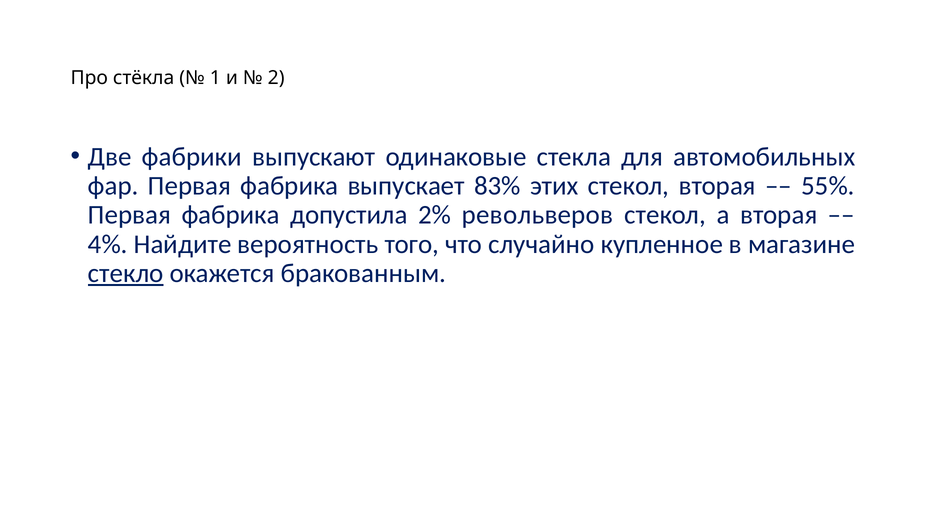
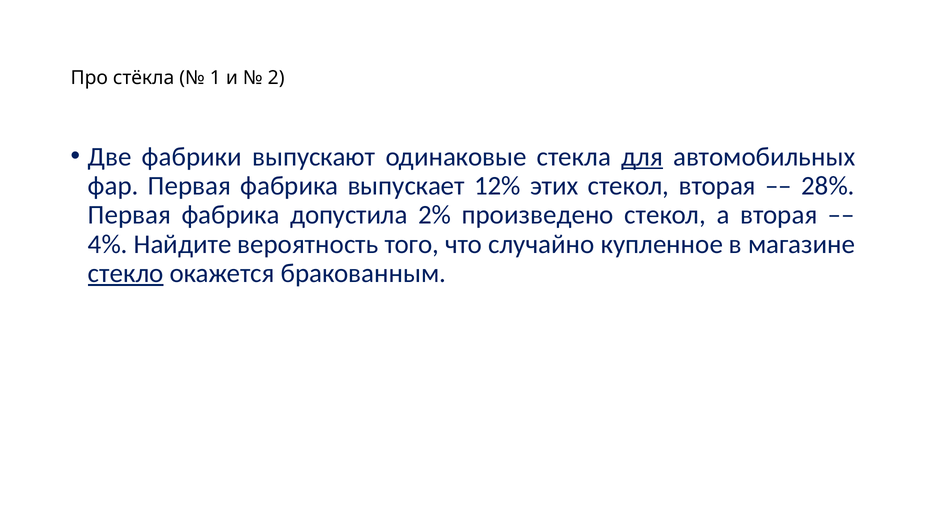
для underline: none -> present
83%: 83% -> 12%
55%: 55% -> 28%
револьверов: револьверов -> произведено
